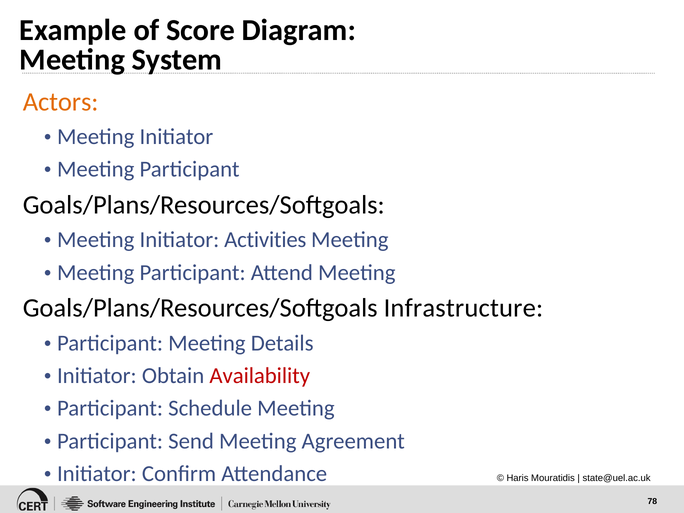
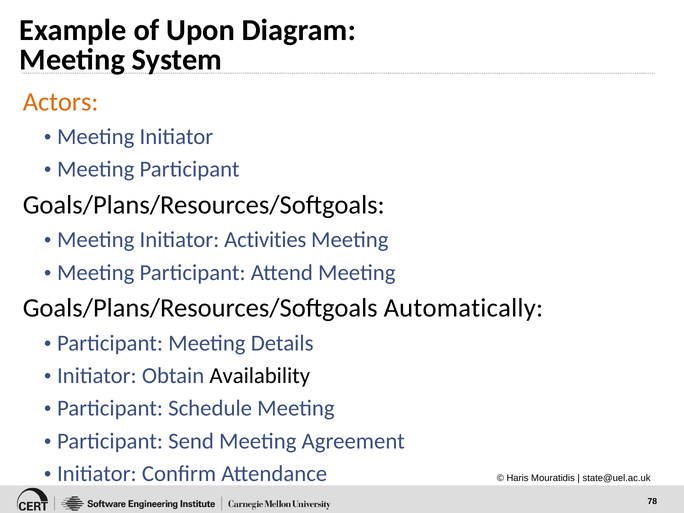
Score: Score -> Upon
Infrastructure: Infrastructure -> Automatically
Availability colour: red -> black
